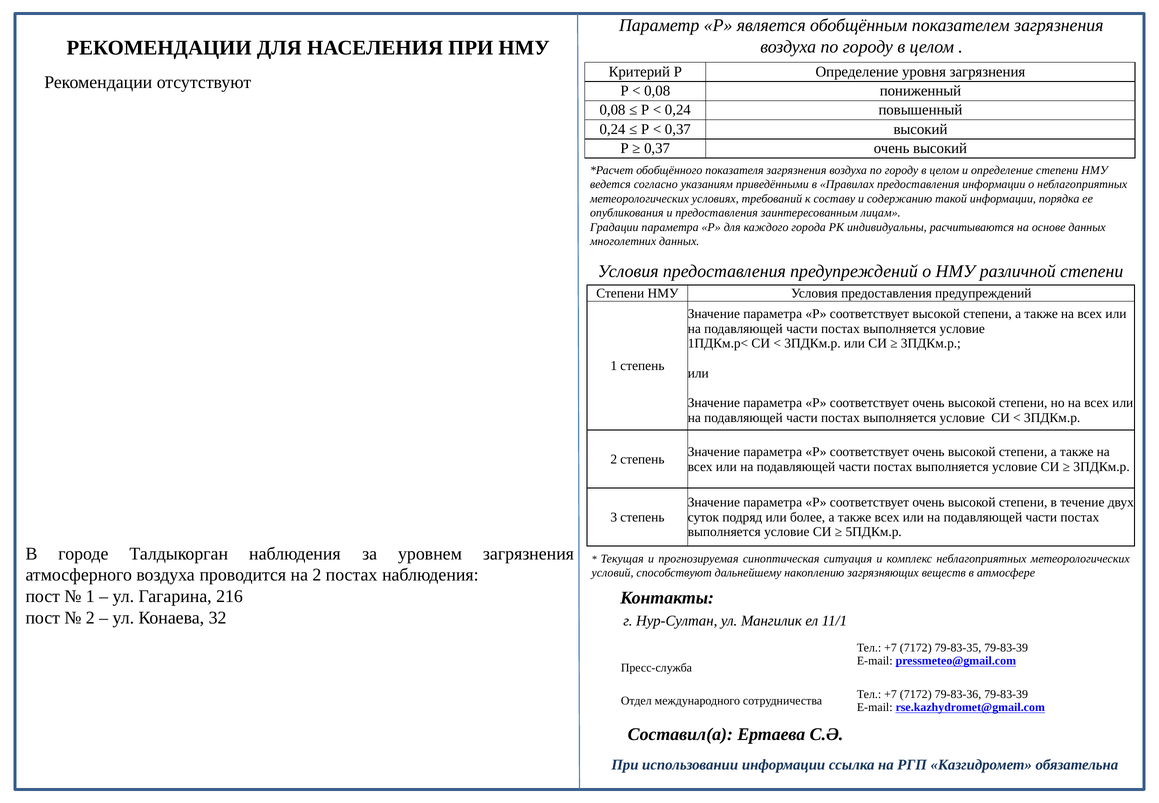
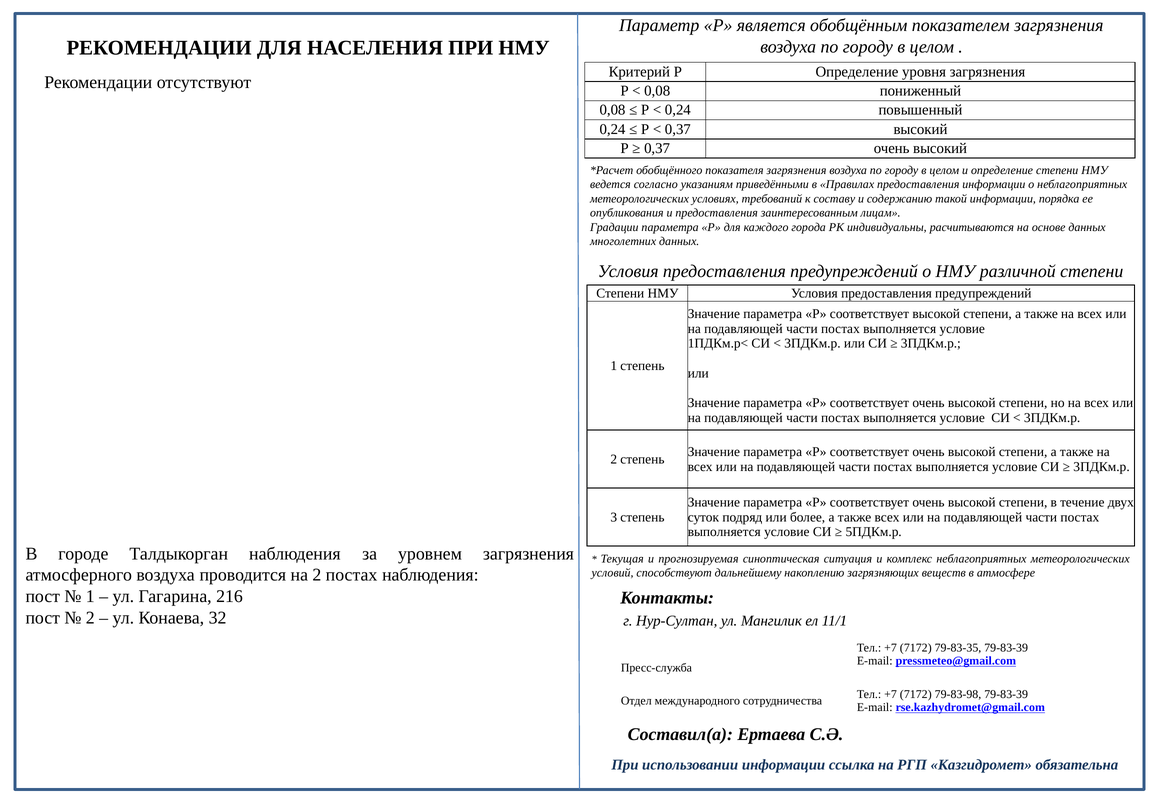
79-83-36: 79-83-36 -> 79-83-98
